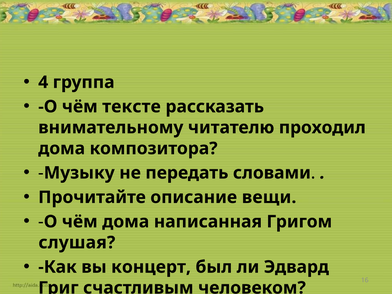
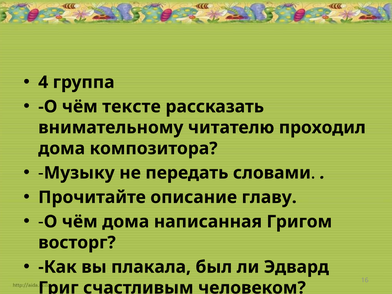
вещи: вещи -> главу
слушая: слушая -> восторг
концерт: концерт -> плакала
